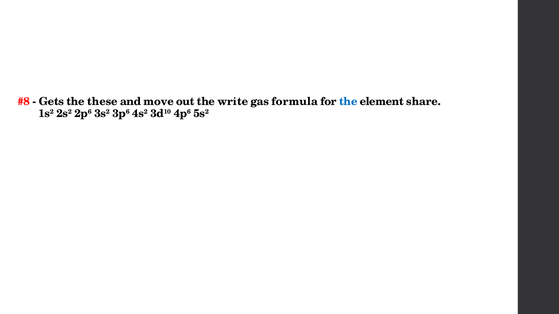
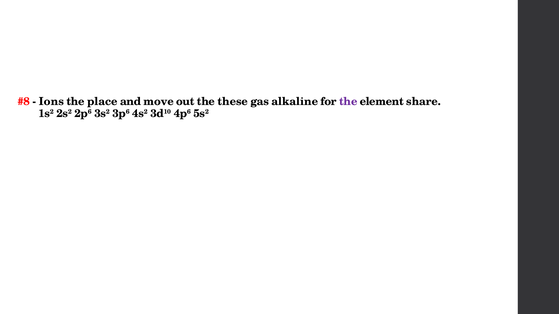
Gets: Gets -> Ions
these: these -> place
write: write -> these
formula: formula -> alkaline
the at (348, 102) colour: blue -> purple
